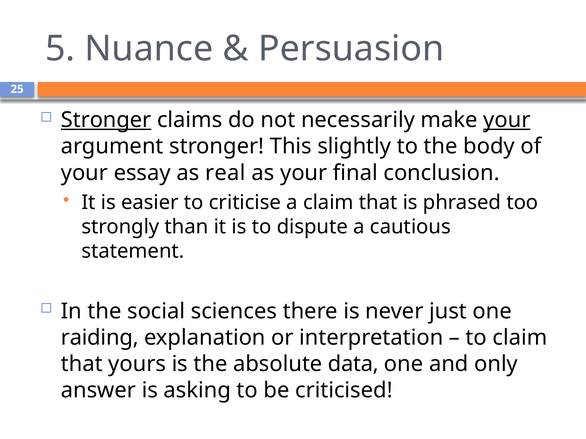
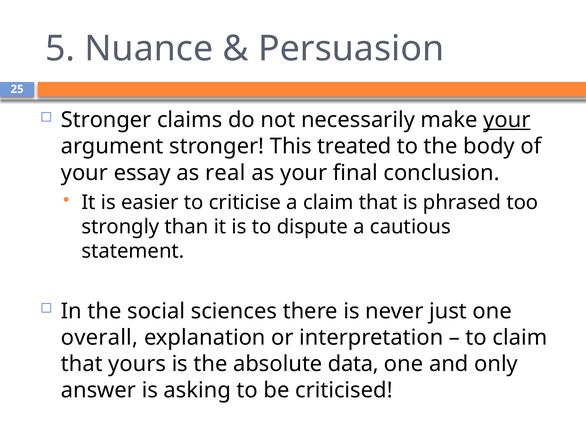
Stronger at (106, 120) underline: present -> none
slightly: slightly -> treated
raiding: raiding -> overall
